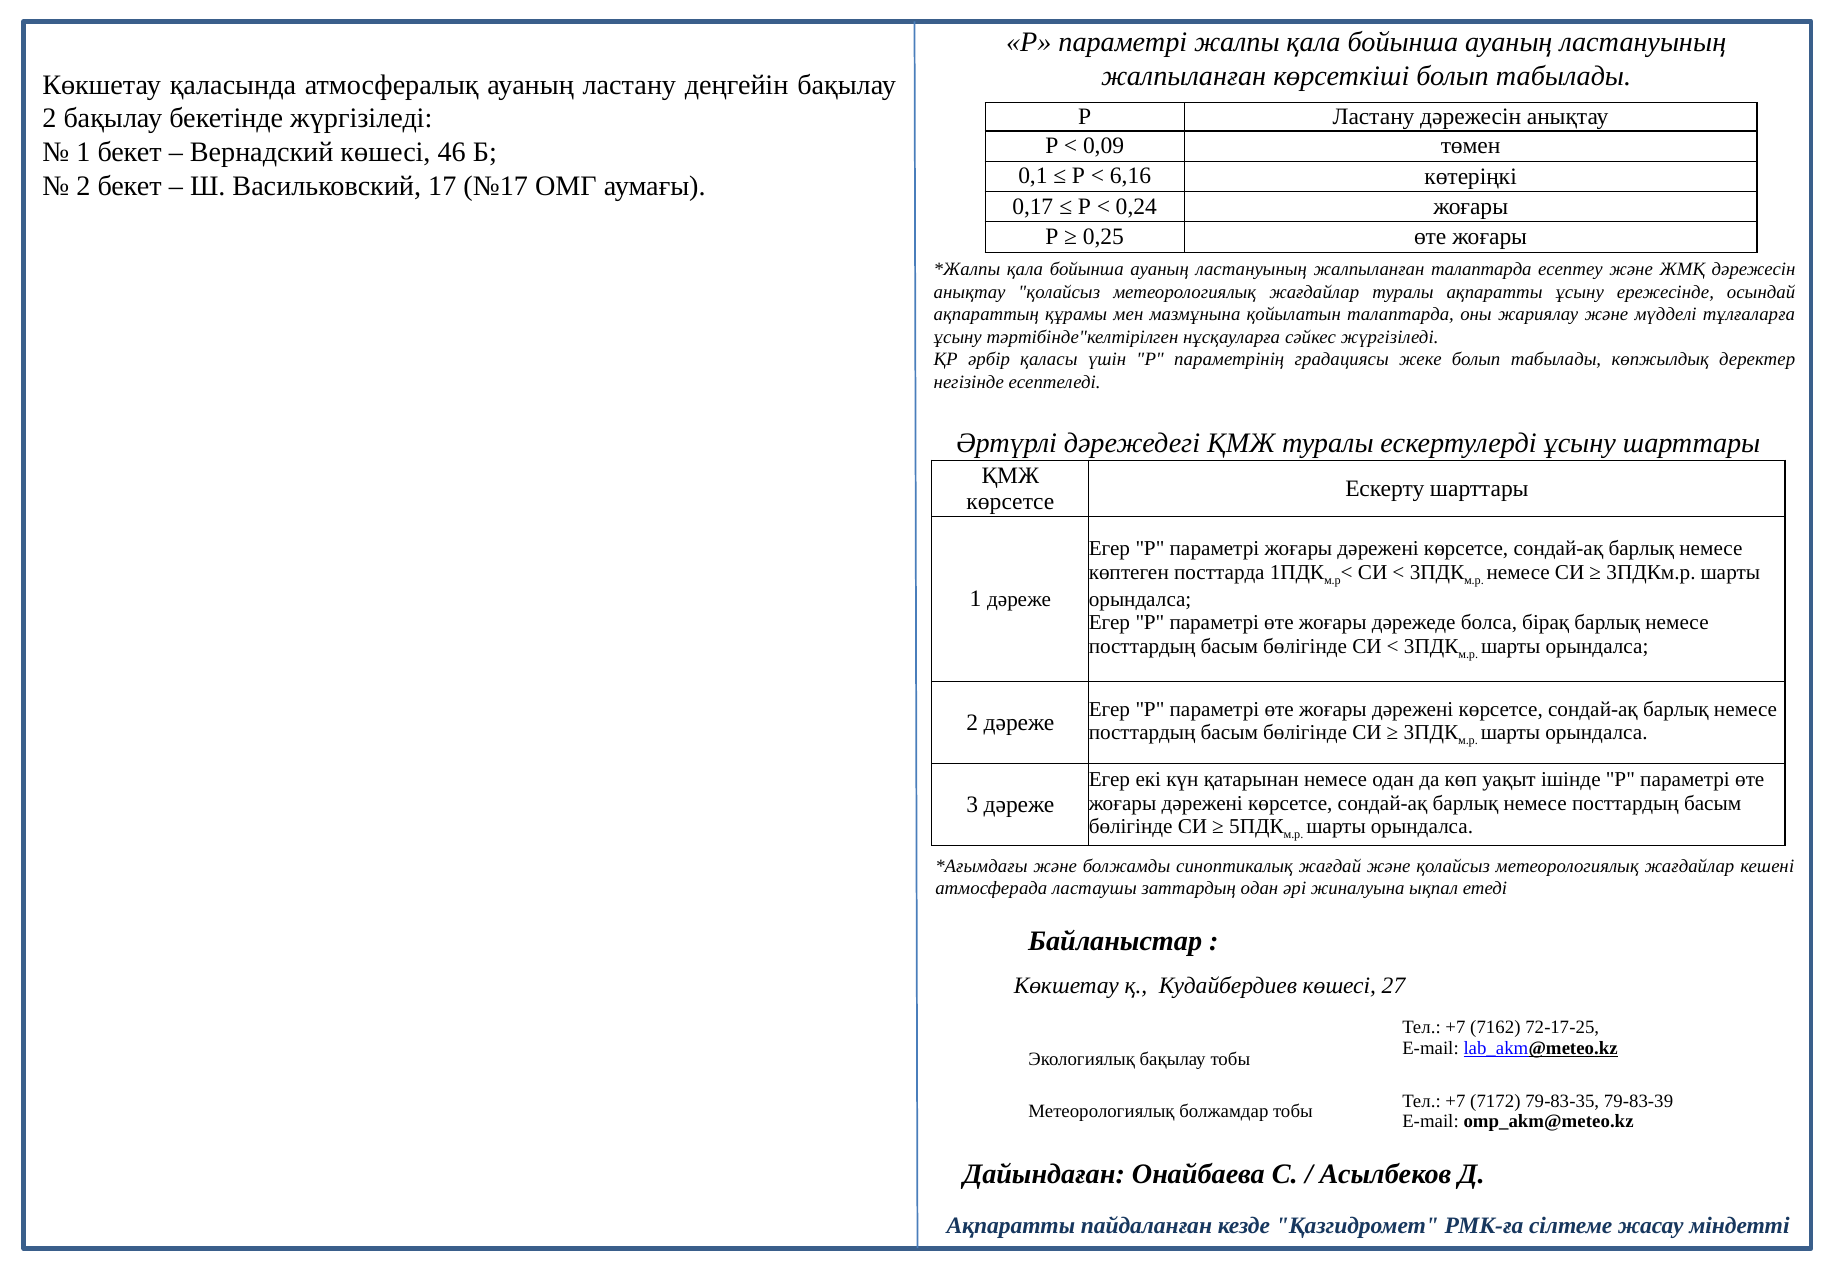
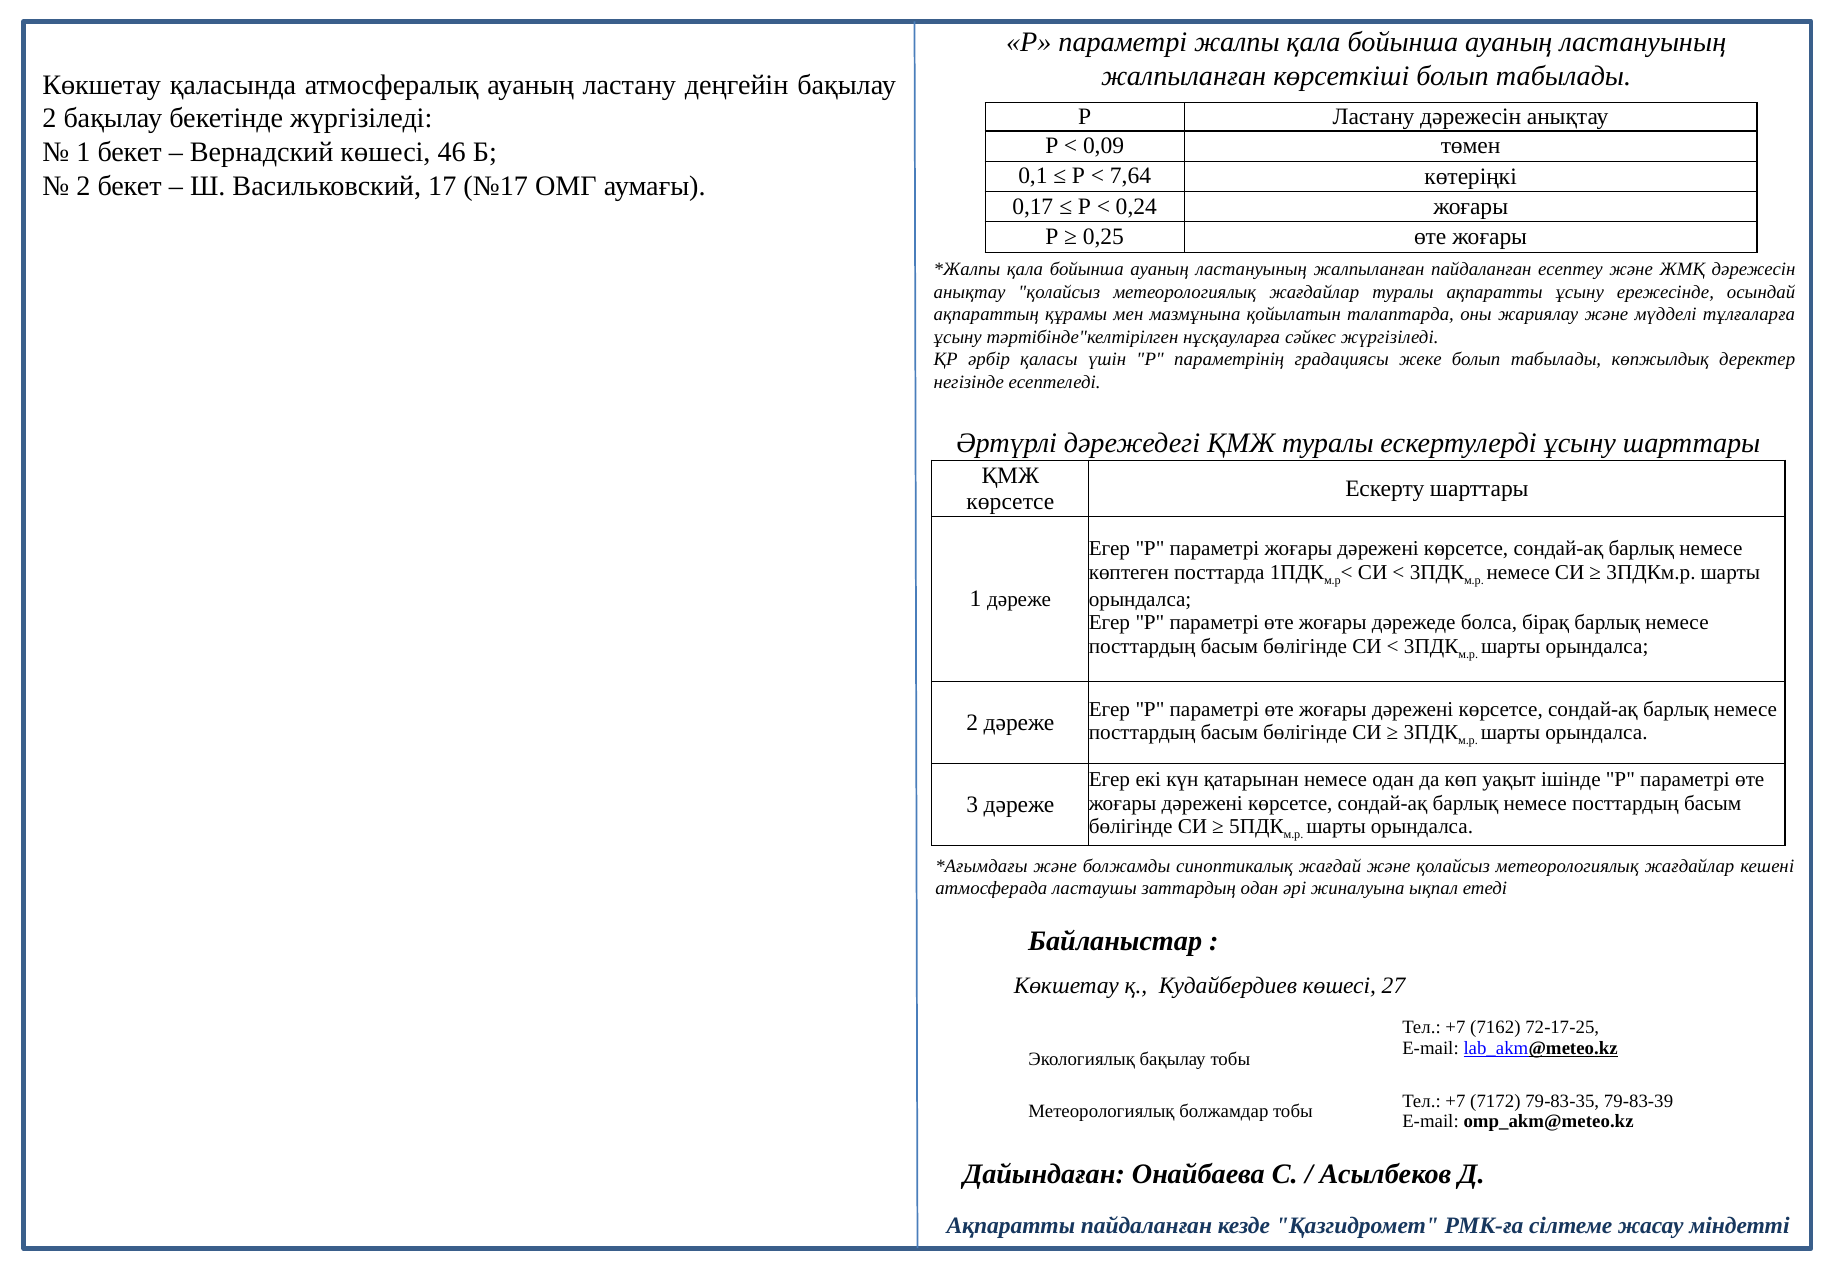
6,16: 6,16 -> 7,64
жалпыланған талаптарда: талаптарда -> пайдаланған
